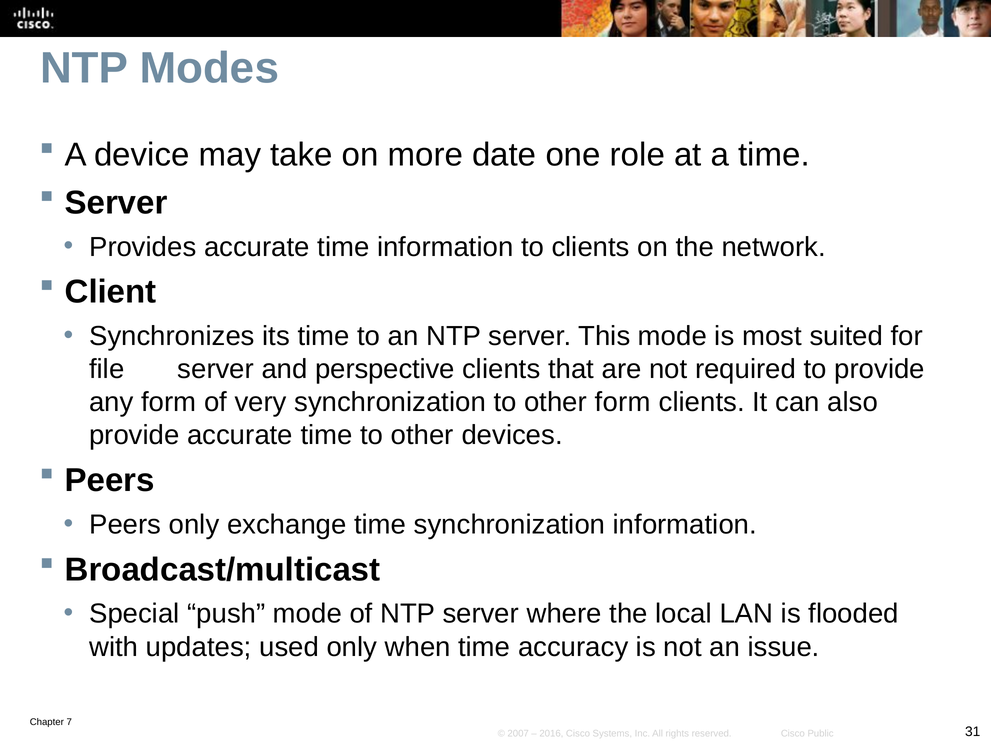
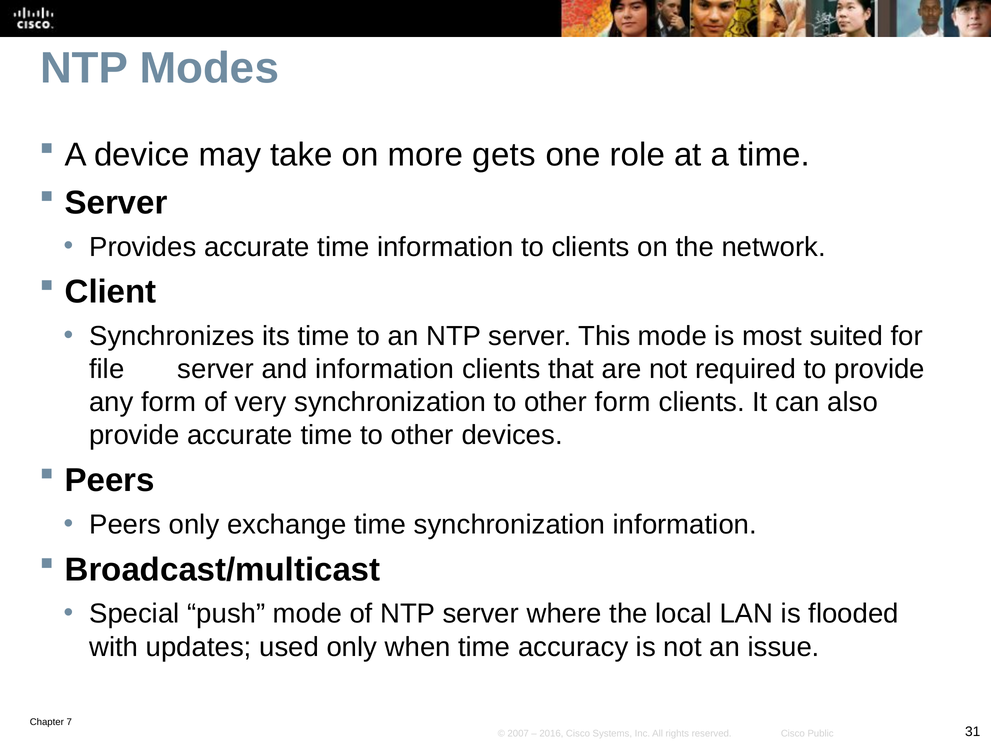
date: date -> gets
and perspective: perspective -> information
